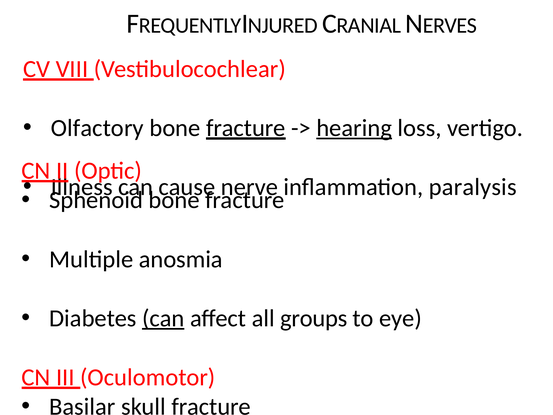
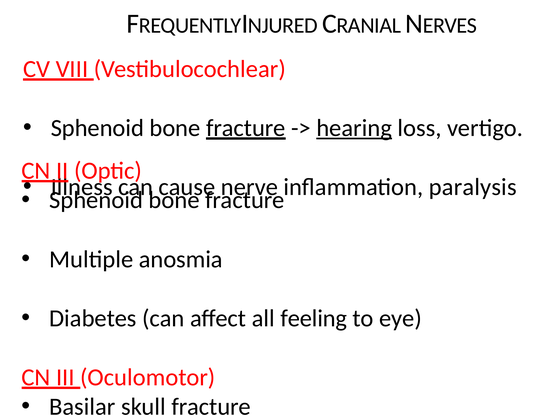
Olfactory at (97, 128): Olfactory -> Sphenoid
can at (163, 318) underline: present -> none
groups: groups -> feeling
